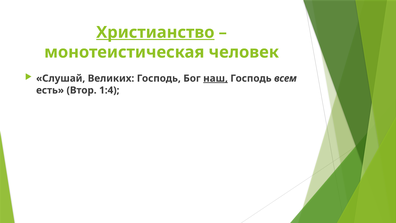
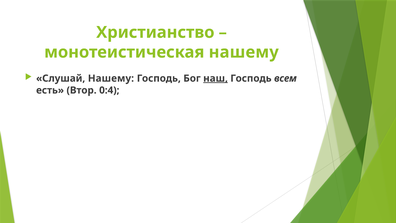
Христианство underline: present -> none
монотеистическая человек: человек -> нашему
Слушай Великих: Великих -> Нашему
1:4: 1:4 -> 0:4
